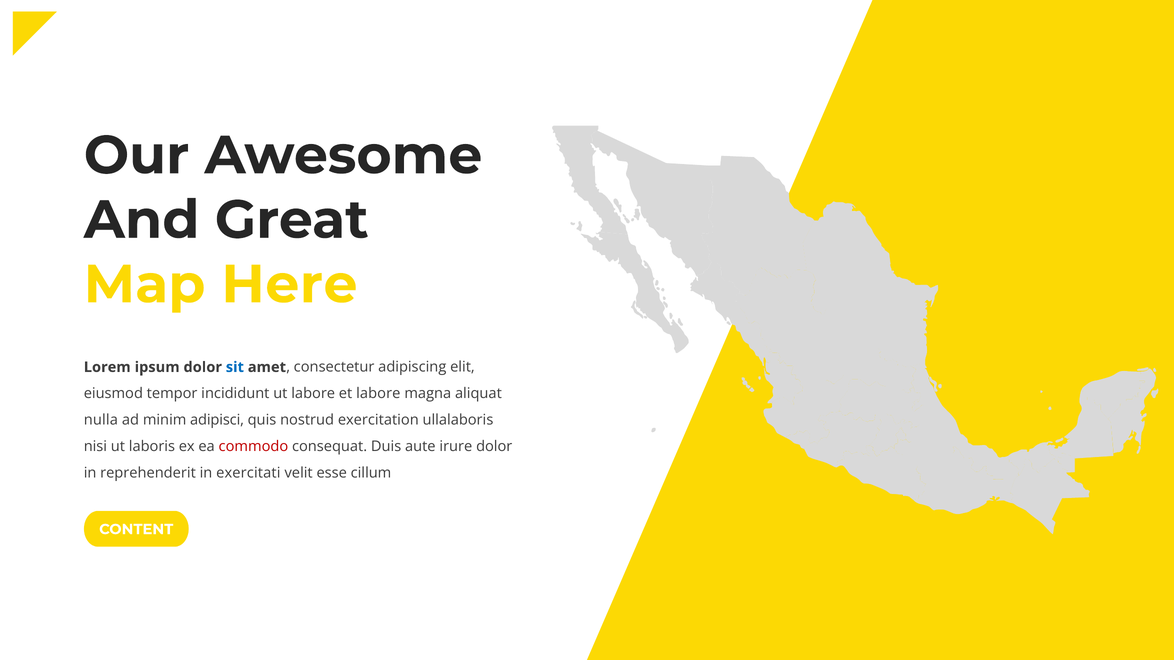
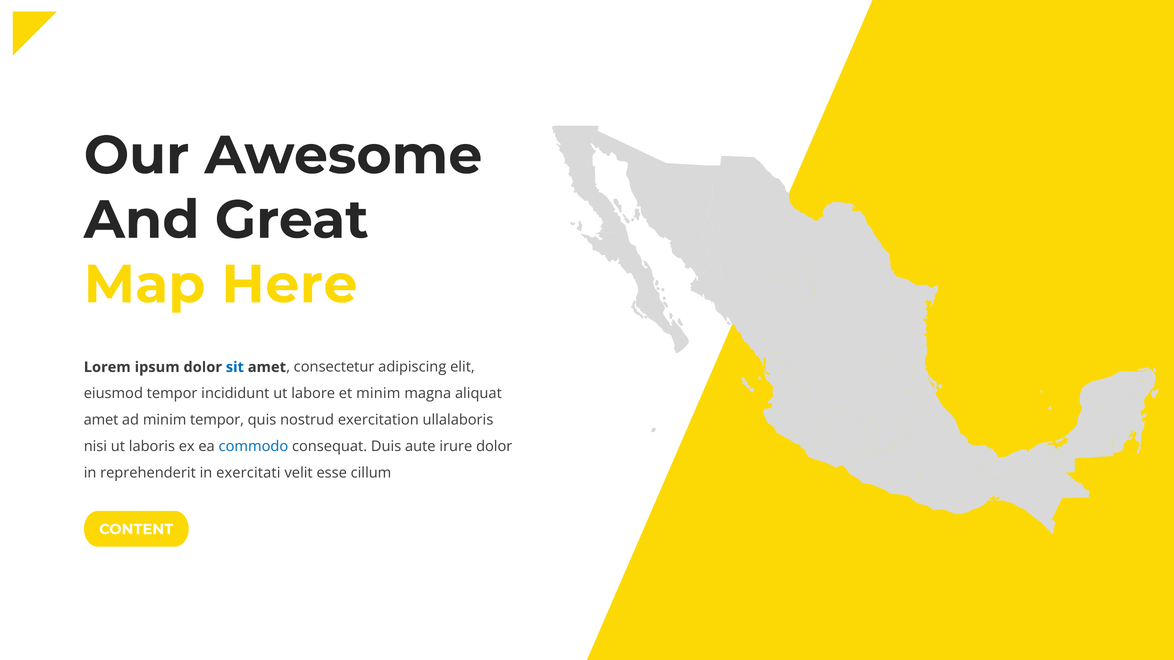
et labore: labore -> minim
nulla at (101, 420): nulla -> amet
minim adipisci: adipisci -> tempor
commodo colour: red -> blue
